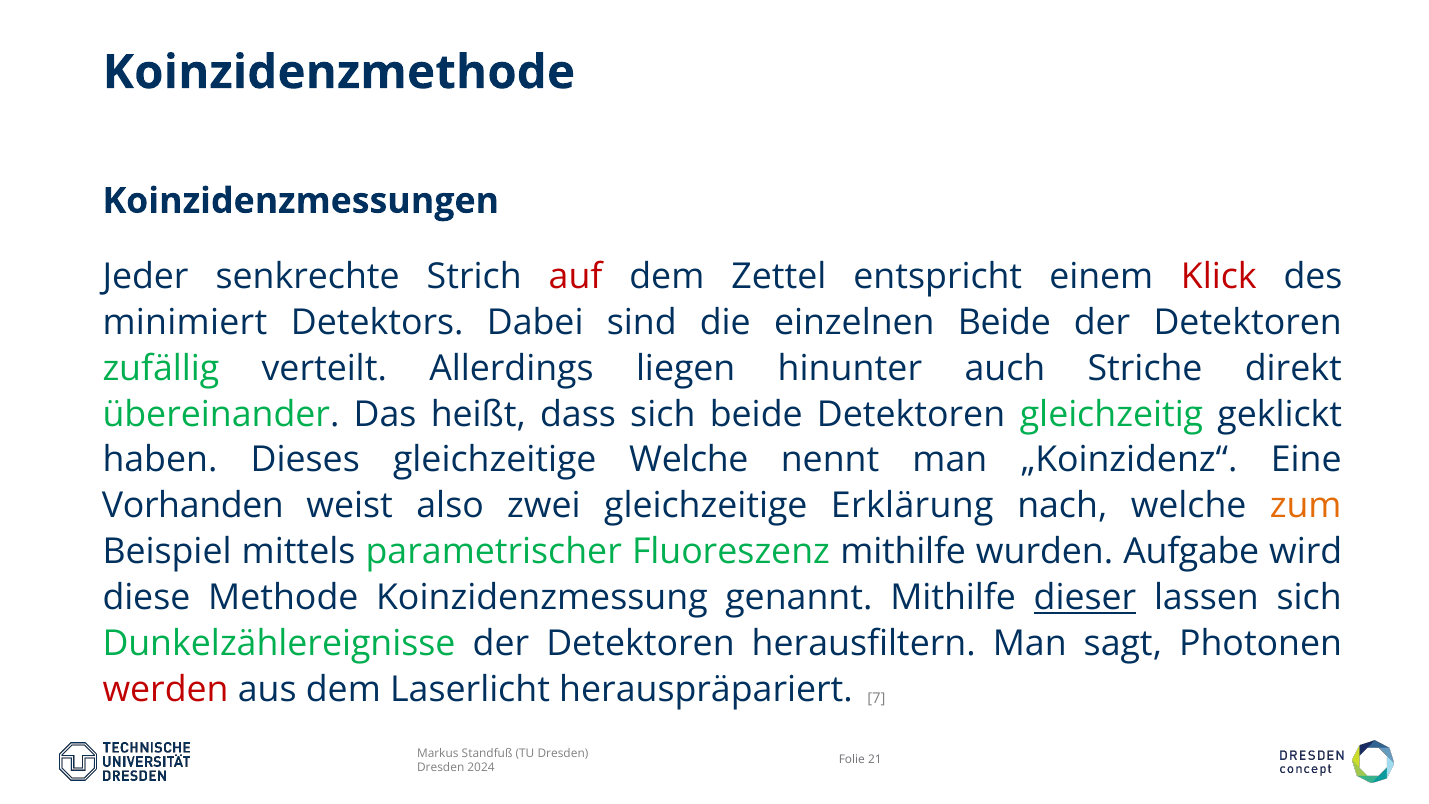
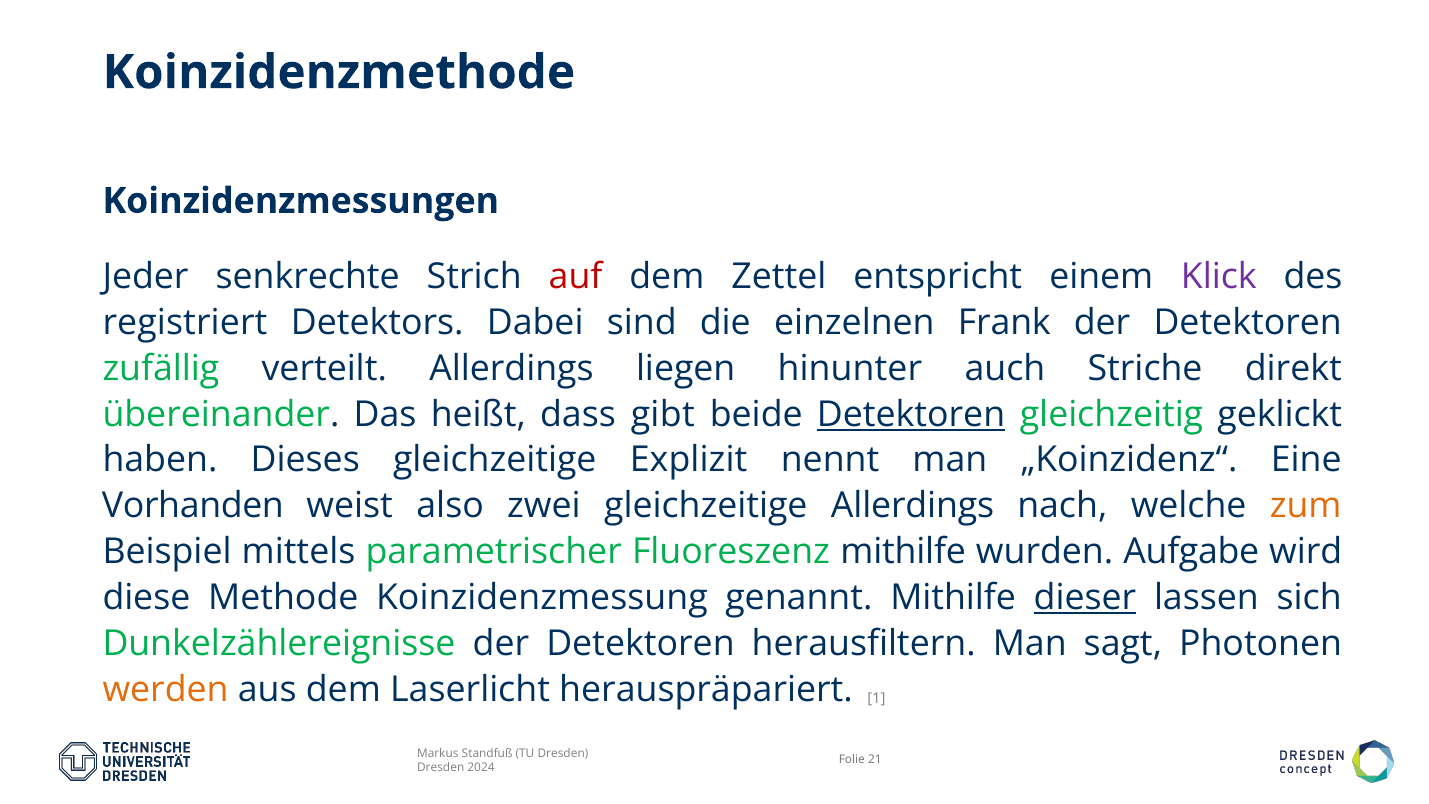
Klick colour: red -> purple
minimiert: minimiert -> registriert
einzelnen Beide: Beide -> Frank
dass sich: sich -> gibt
Detektoren at (911, 414) underline: none -> present
gleichzeitige Welche: Welche -> Explizit
gleichzeitige Erklärung: Erklärung -> Allerdings
werden colour: red -> orange
7: 7 -> 1
